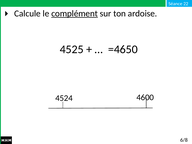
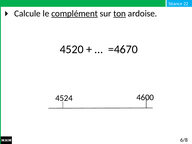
ton underline: none -> present
4525: 4525 -> 4520
=4650: =4650 -> =4670
